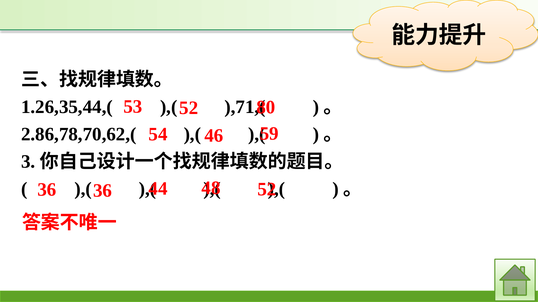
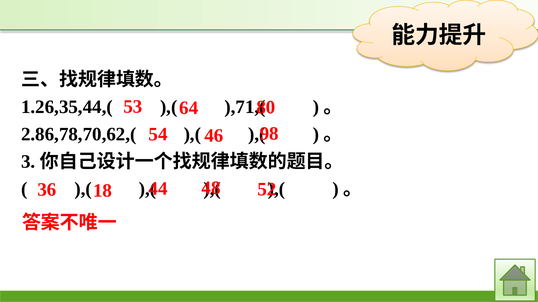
53 52: 52 -> 64
59: 59 -> 98
36 36: 36 -> 18
